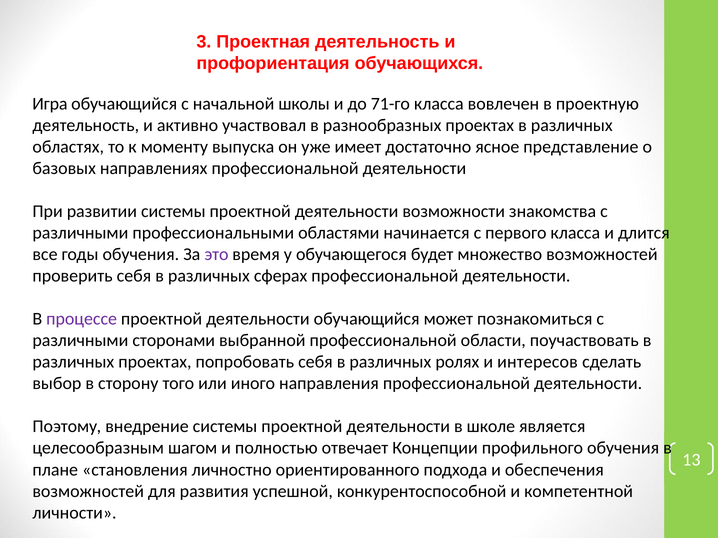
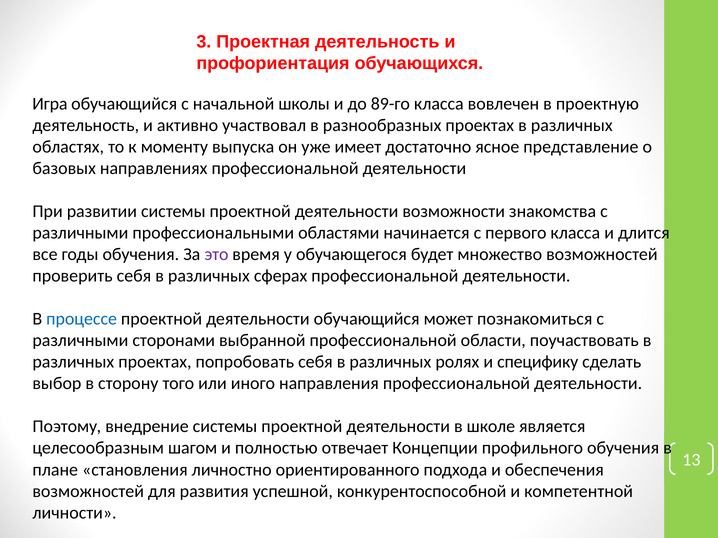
71-го: 71-го -> 89-го
процессе colour: purple -> blue
интересов: интересов -> специфику
